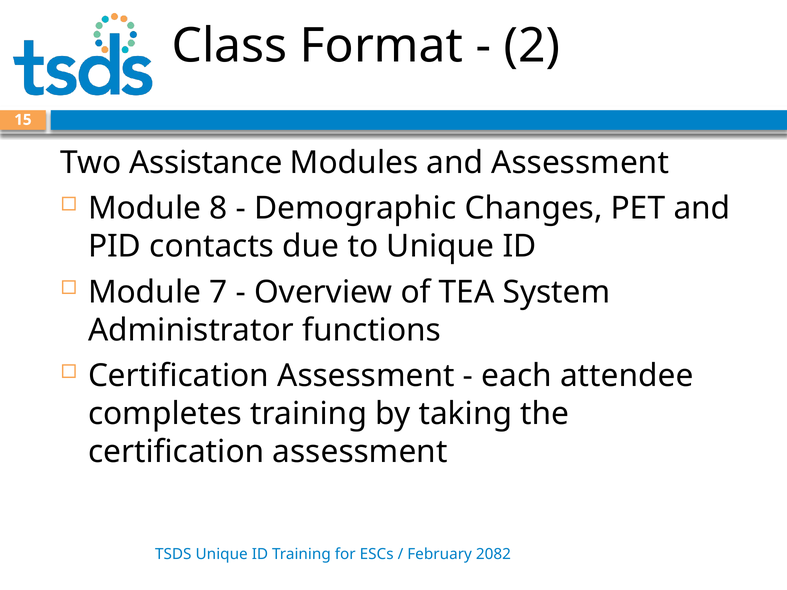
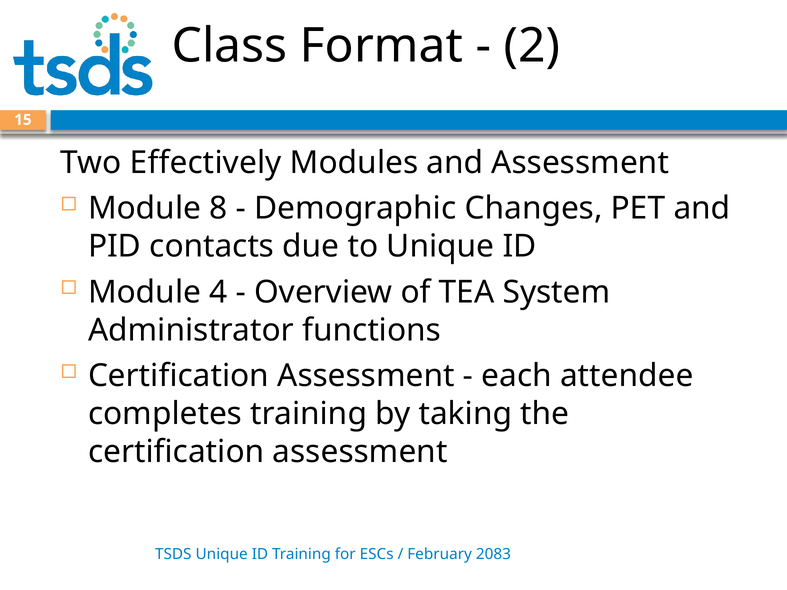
Assistance: Assistance -> Effectively
7: 7 -> 4
2082: 2082 -> 2083
